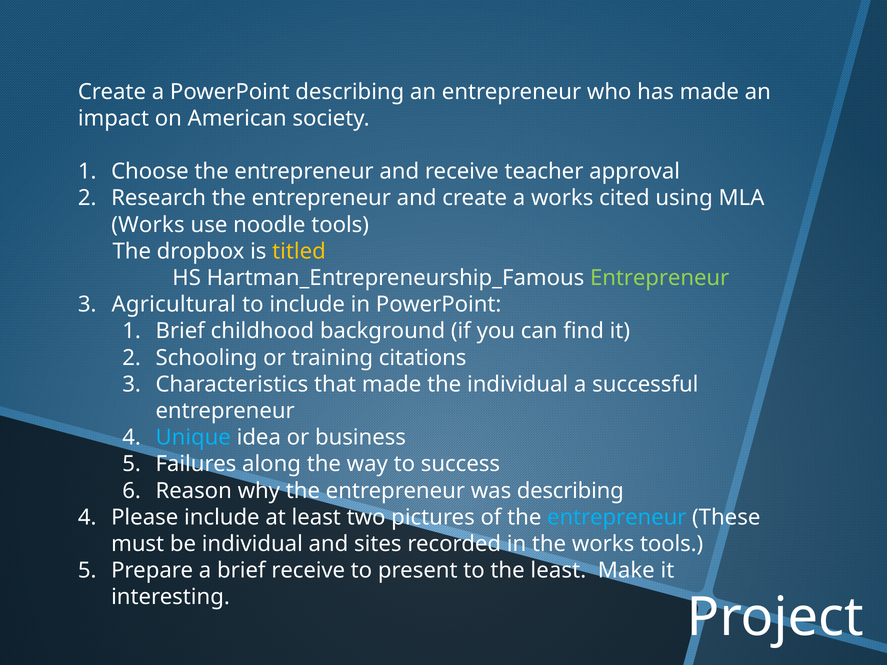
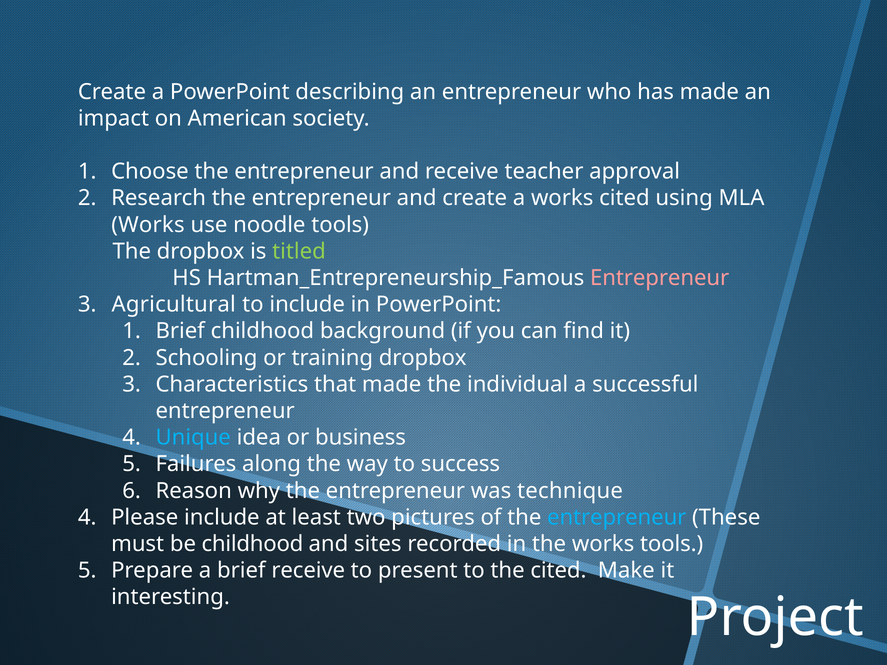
titled colour: yellow -> light green
Entrepreneur at (660, 278) colour: light green -> pink
training citations: citations -> dropbox
was describing: describing -> technique
be individual: individual -> childhood
the least: least -> cited
